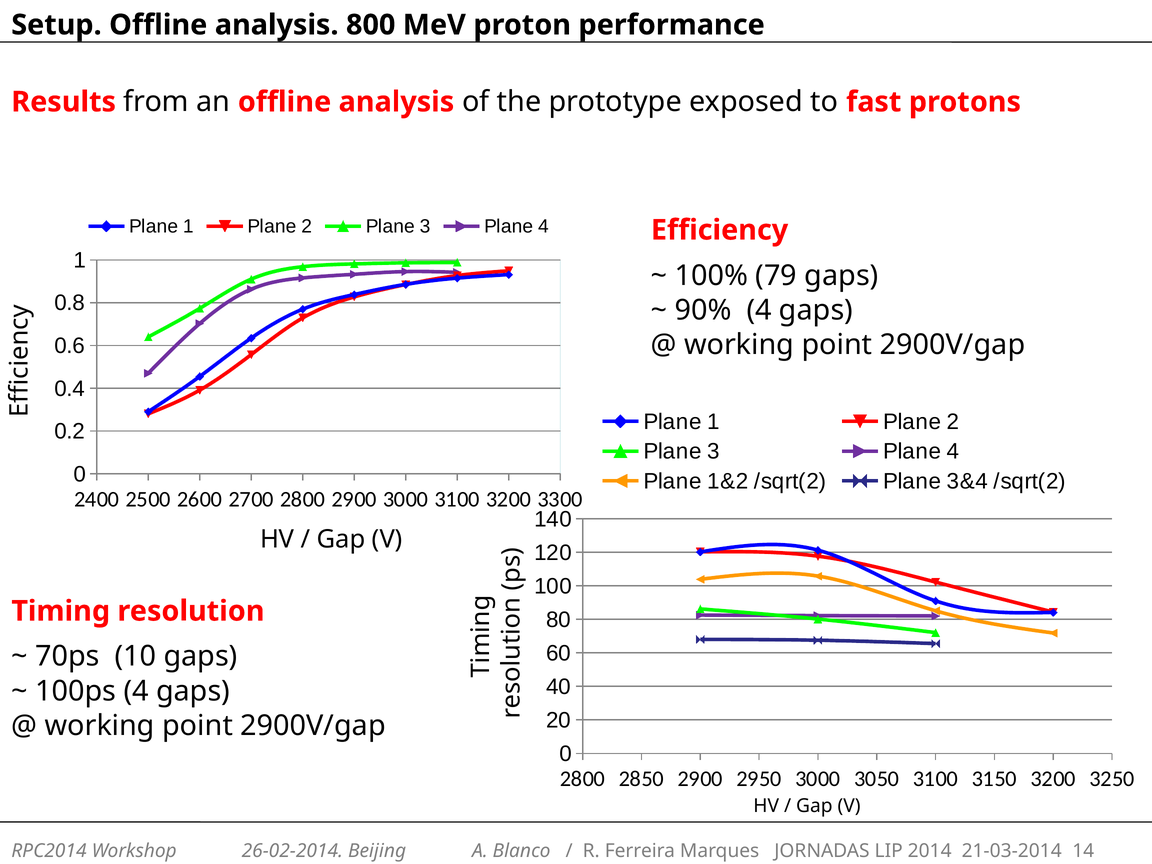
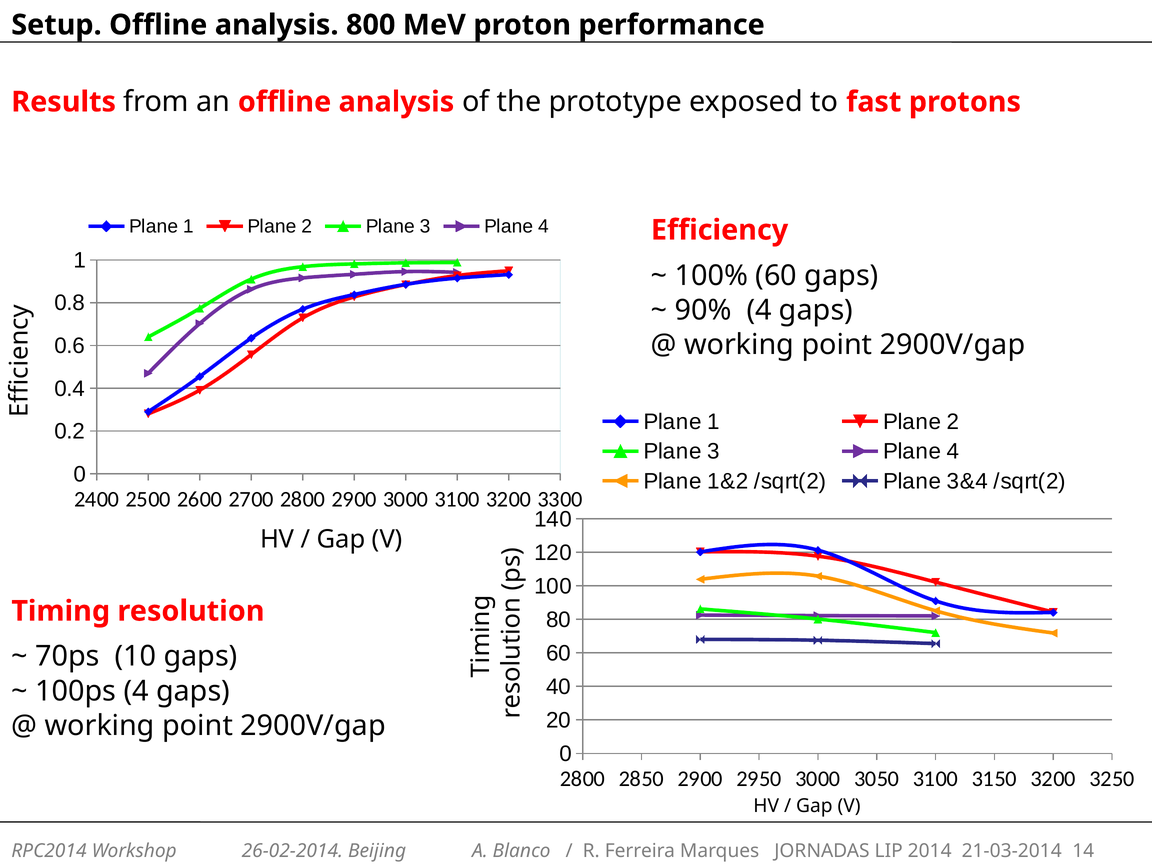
100% 79: 79 -> 60
